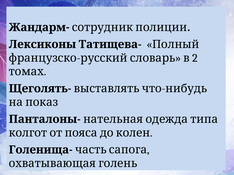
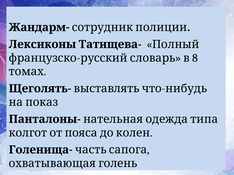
2: 2 -> 8
